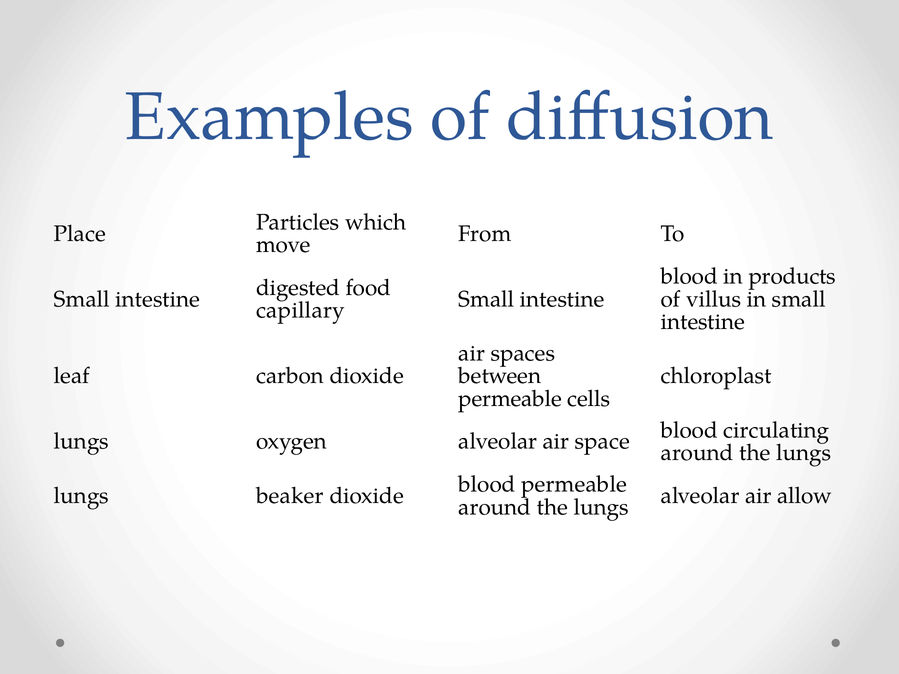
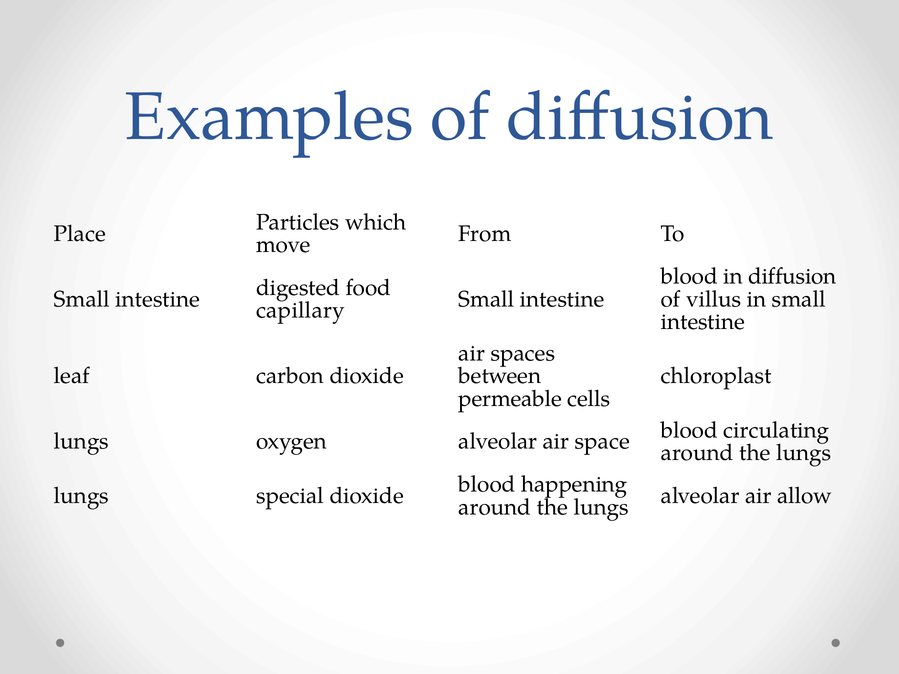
in products: products -> diffusion
blood permeable: permeable -> happening
beaker: beaker -> special
